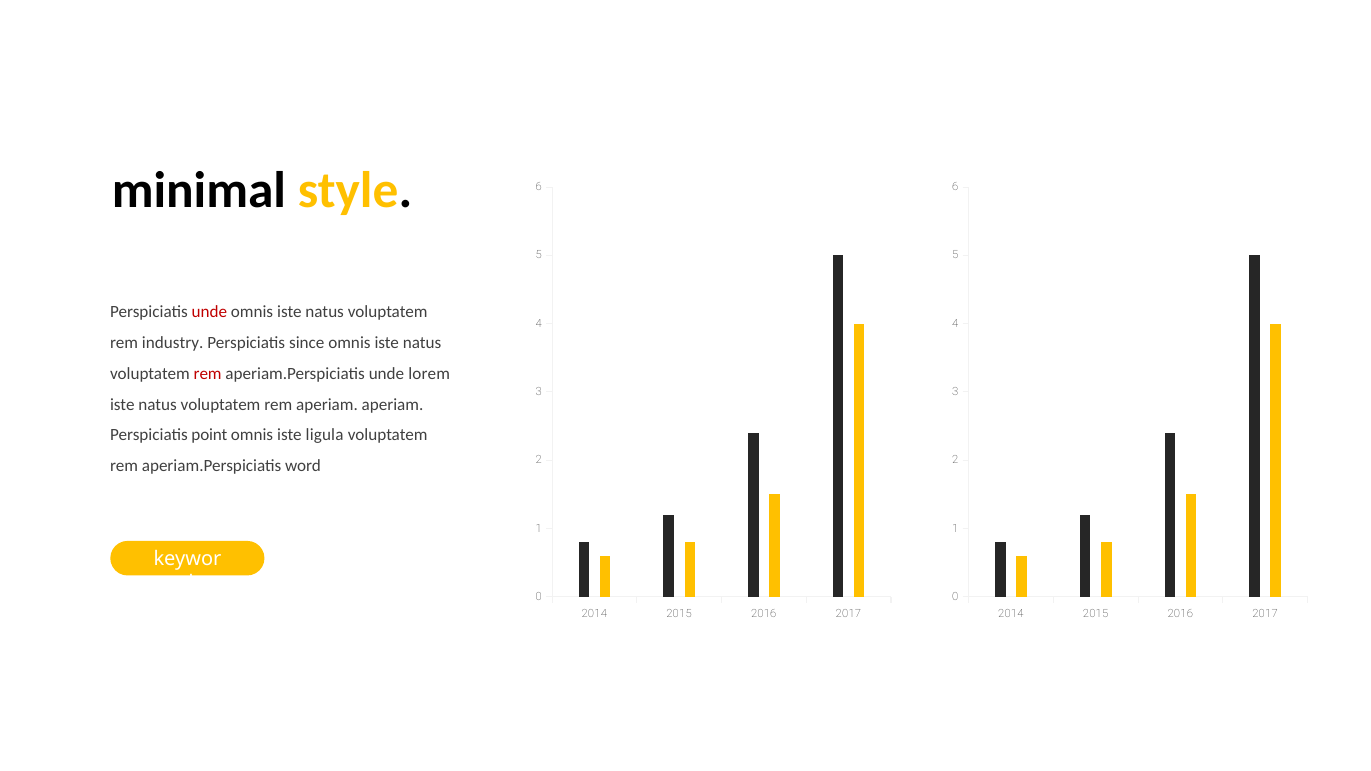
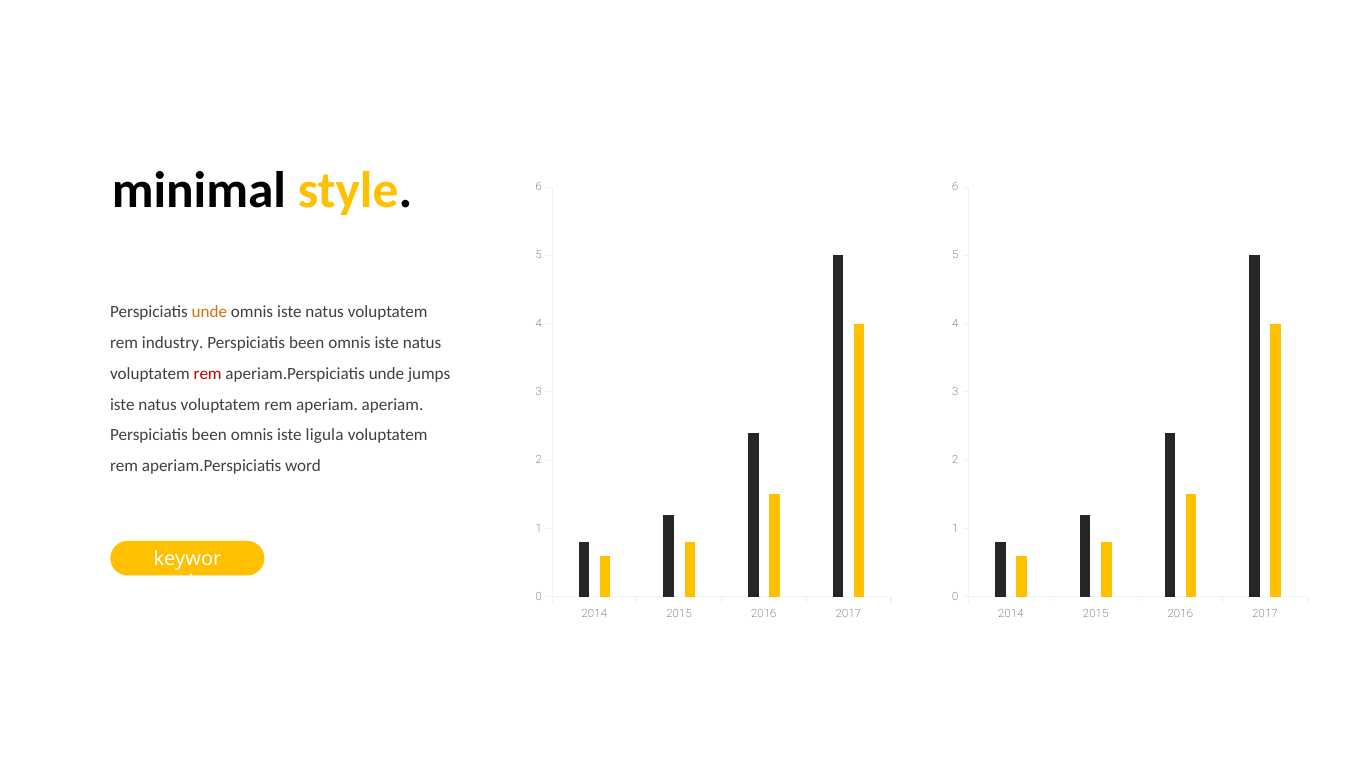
unde at (209, 312) colour: red -> orange
since at (307, 343): since -> been
lorem: lorem -> jumps
point at (209, 435): point -> been
